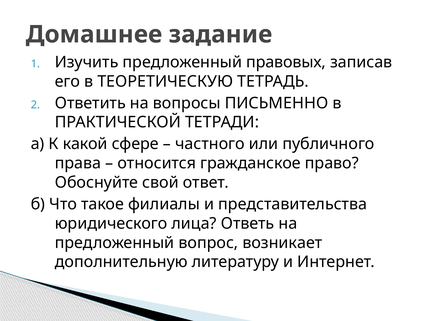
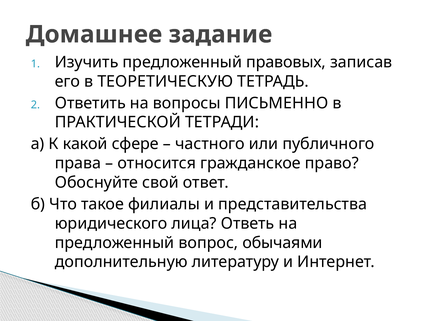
возникает: возникает -> обычаями
